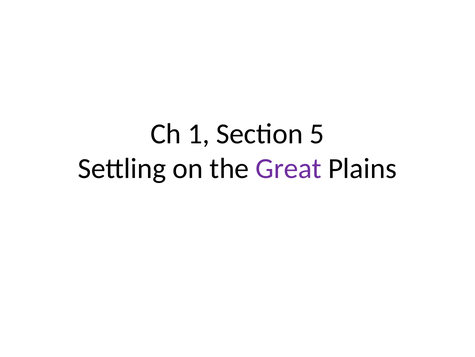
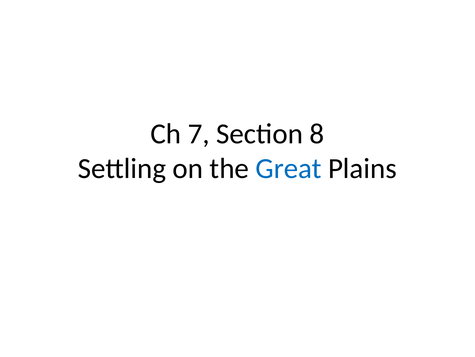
1: 1 -> 7
5: 5 -> 8
Great colour: purple -> blue
